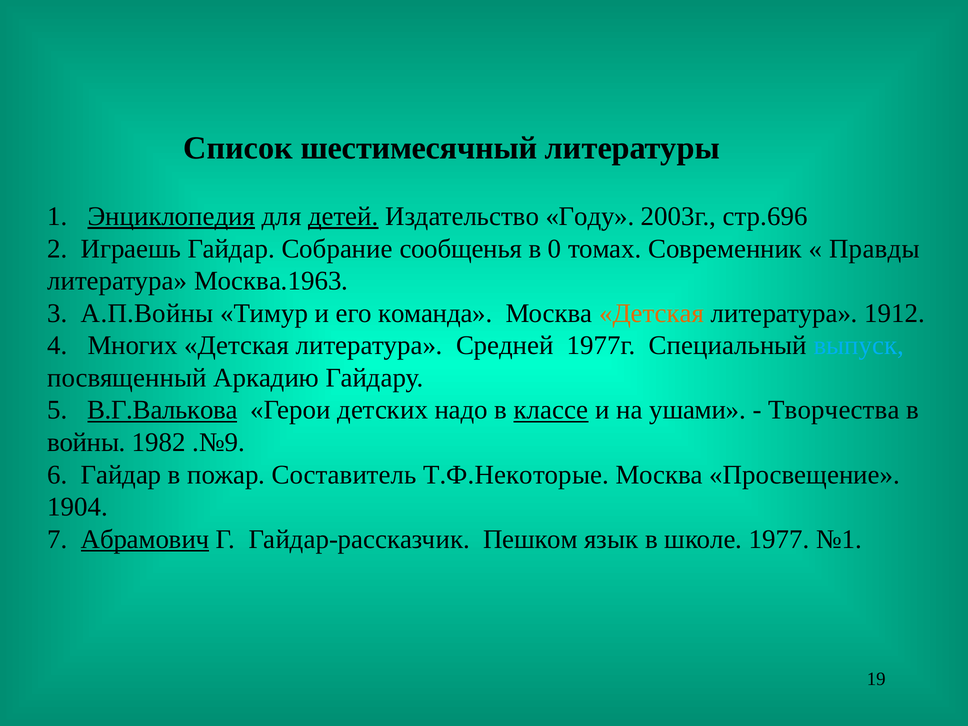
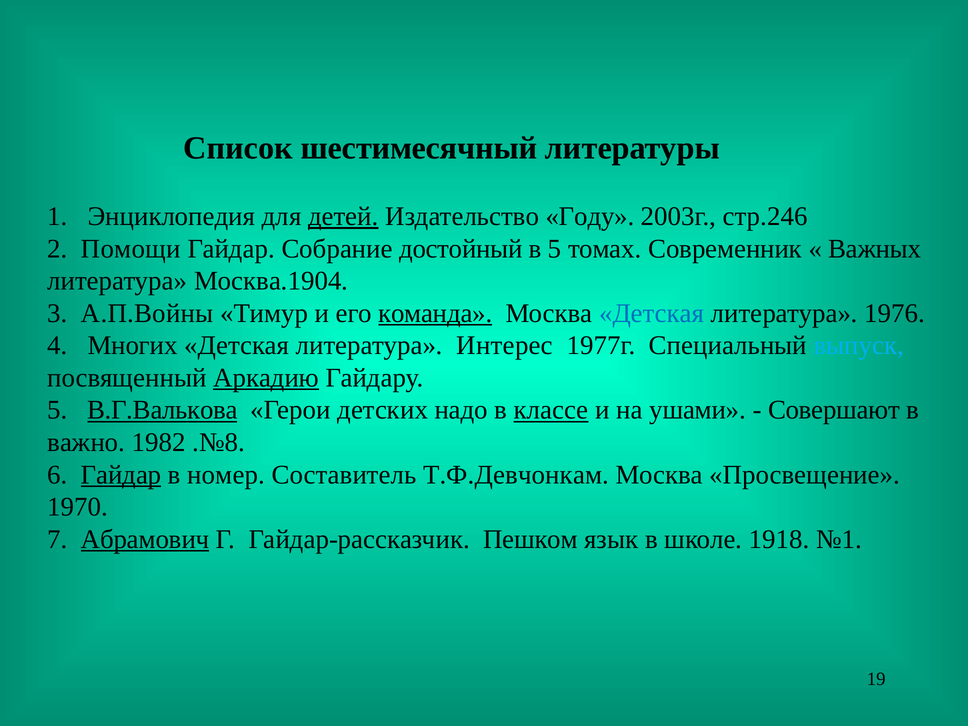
Энциклопедия underline: present -> none
стр.696: стр.696 -> стр.246
Играешь: Играешь -> Помощи
сообщенья: сообщенья -> достойный
в 0: 0 -> 5
Правды: Правды -> Важных
Москва.1963: Москва.1963 -> Москва.1904
команда underline: none -> present
Детская at (652, 313) colour: orange -> blue
1912: 1912 -> 1976
Средней: Средней -> Интерес
Аркадию underline: none -> present
Творчества: Творчества -> Совершают
войны: войны -> важно
.№9: .№9 -> .№8
Гайдар at (121, 475) underline: none -> present
пожар: пожар -> номер
Т.Ф.Некоторые: Т.Ф.Некоторые -> Т.Ф.Девчонкам
1904: 1904 -> 1970
1977: 1977 -> 1918
